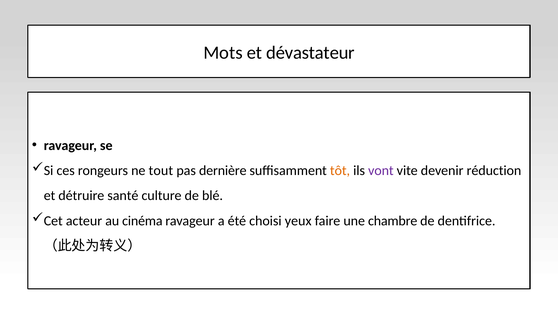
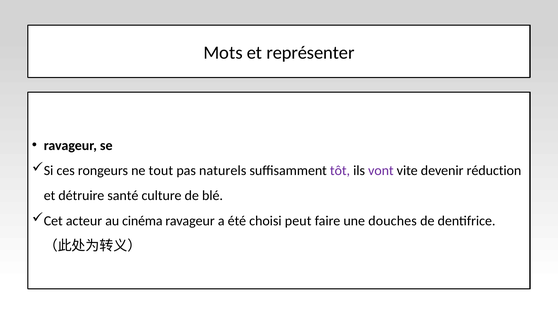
dévastateur: dévastateur -> représenter
dernière: dernière -> naturels
tôt colour: orange -> purple
yeux: yeux -> peut
chambre: chambre -> douches
